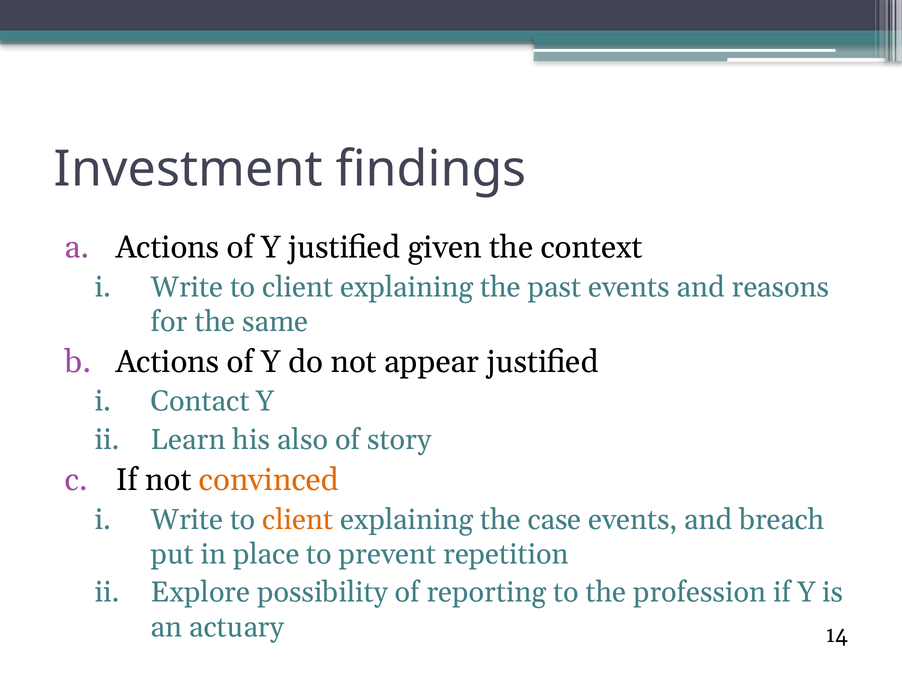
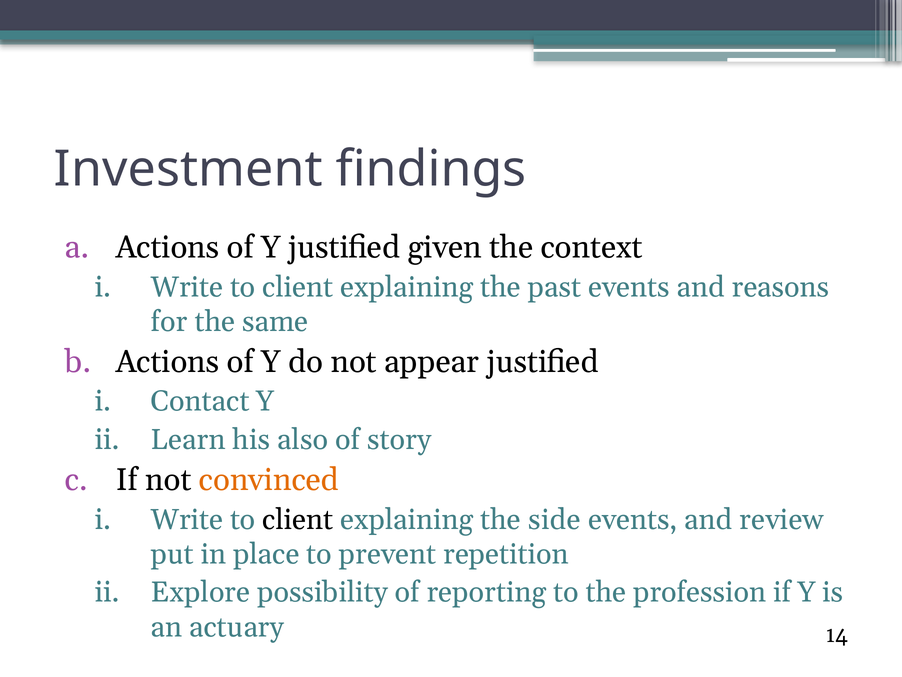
client at (298, 519) colour: orange -> black
case: case -> side
breach: breach -> review
